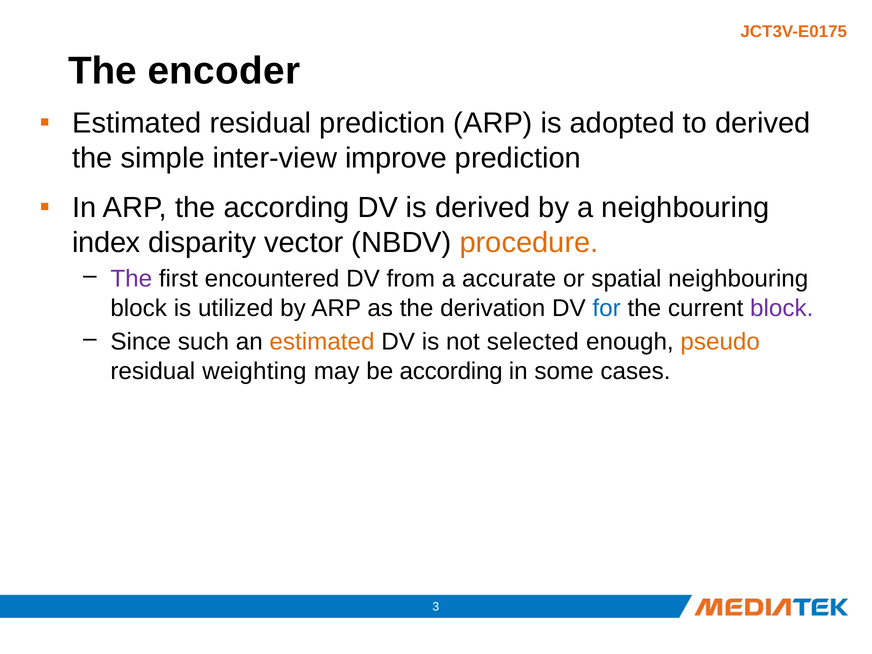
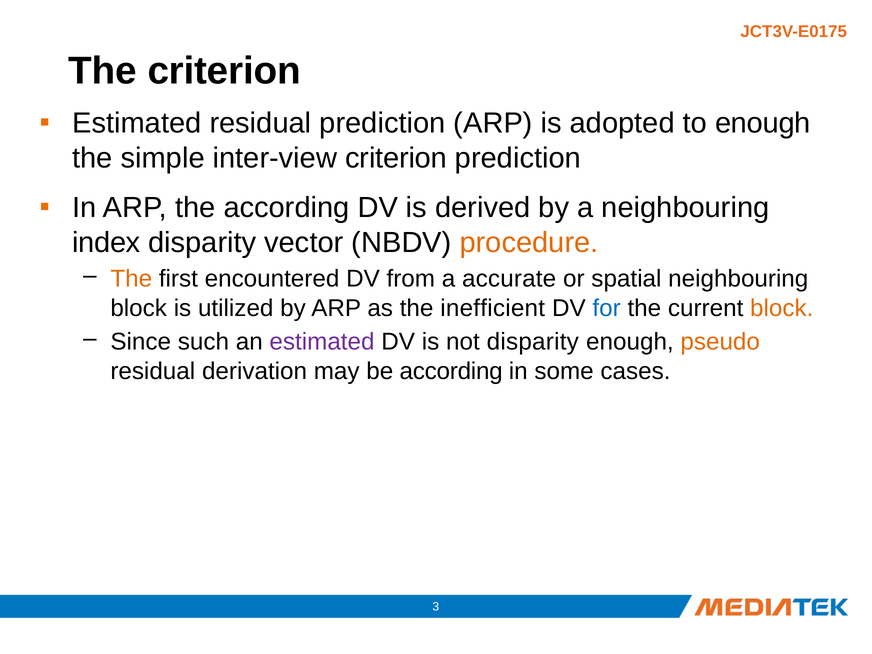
The encoder: encoder -> criterion
to derived: derived -> enough
inter-view improve: improve -> criterion
The at (131, 279) colour: purple -> orange
derivation: derivation -> inefficient
block at (782, 308) colour: purple -> orange
estimated at (322, 342) colour: orange -> purple
not selected: selected -> disparity
weighting: weighting -> derivation
